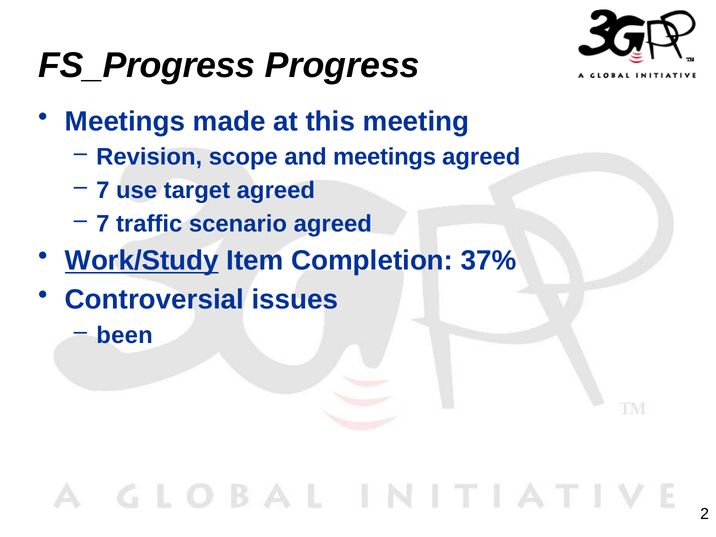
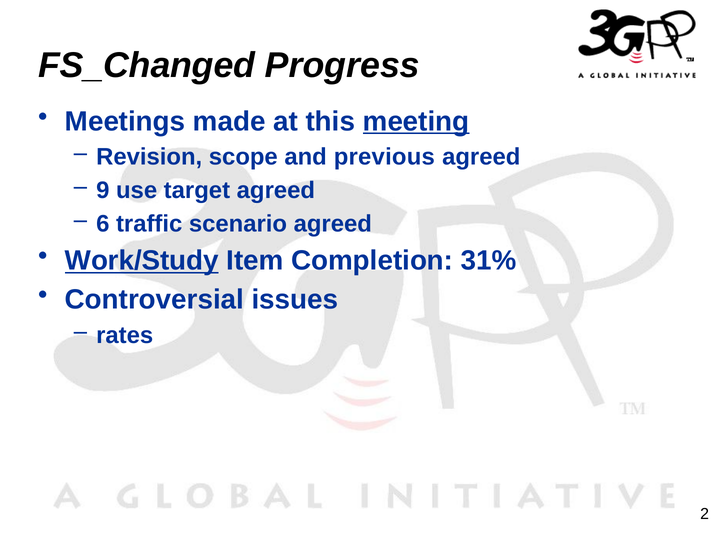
FS_Progress: FS_Progress -> FS_Changed
meeting underline: none -> present
and meetings: meetings -> previous
7 at (103, 190): 7 -> 9
7 at (103, 224): 7 -> 6
37%: 37% -> 31%
been: been -> rates
